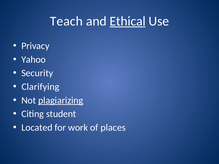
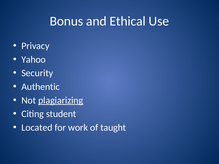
Teach: Teach -> Bonus
Ethical underline: present -> none
Clarifying: Clarifying -> Authentic
places: places -> taught
